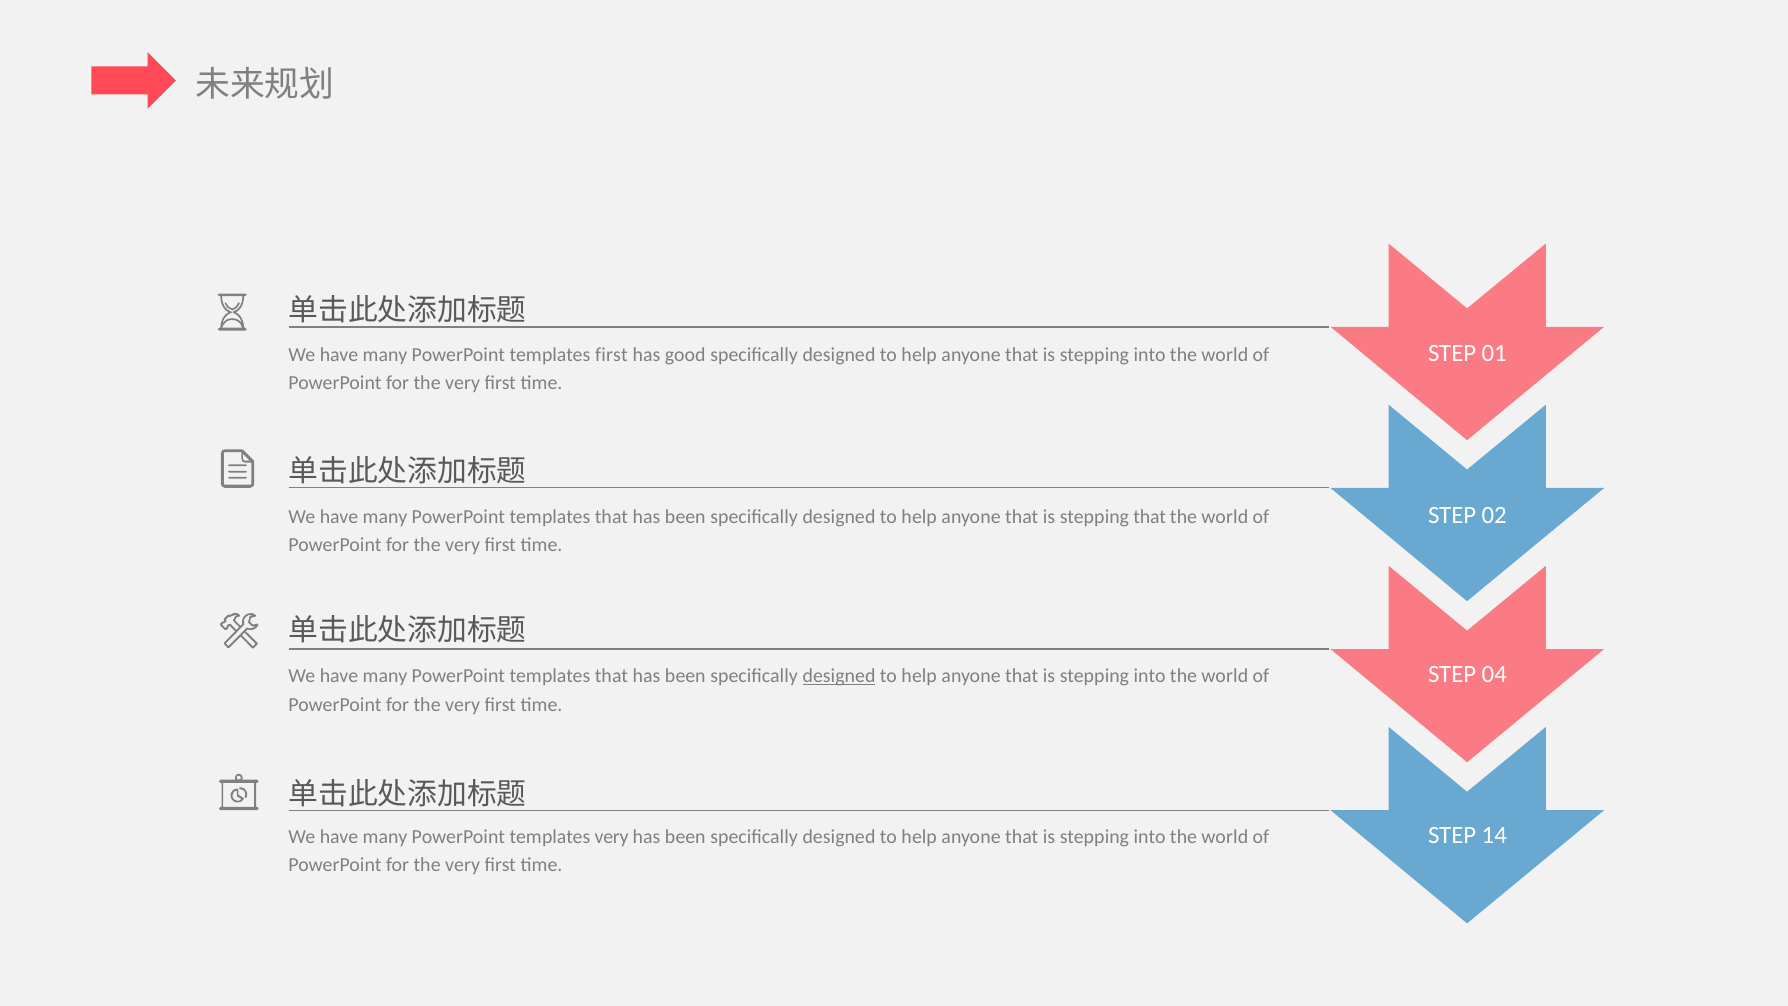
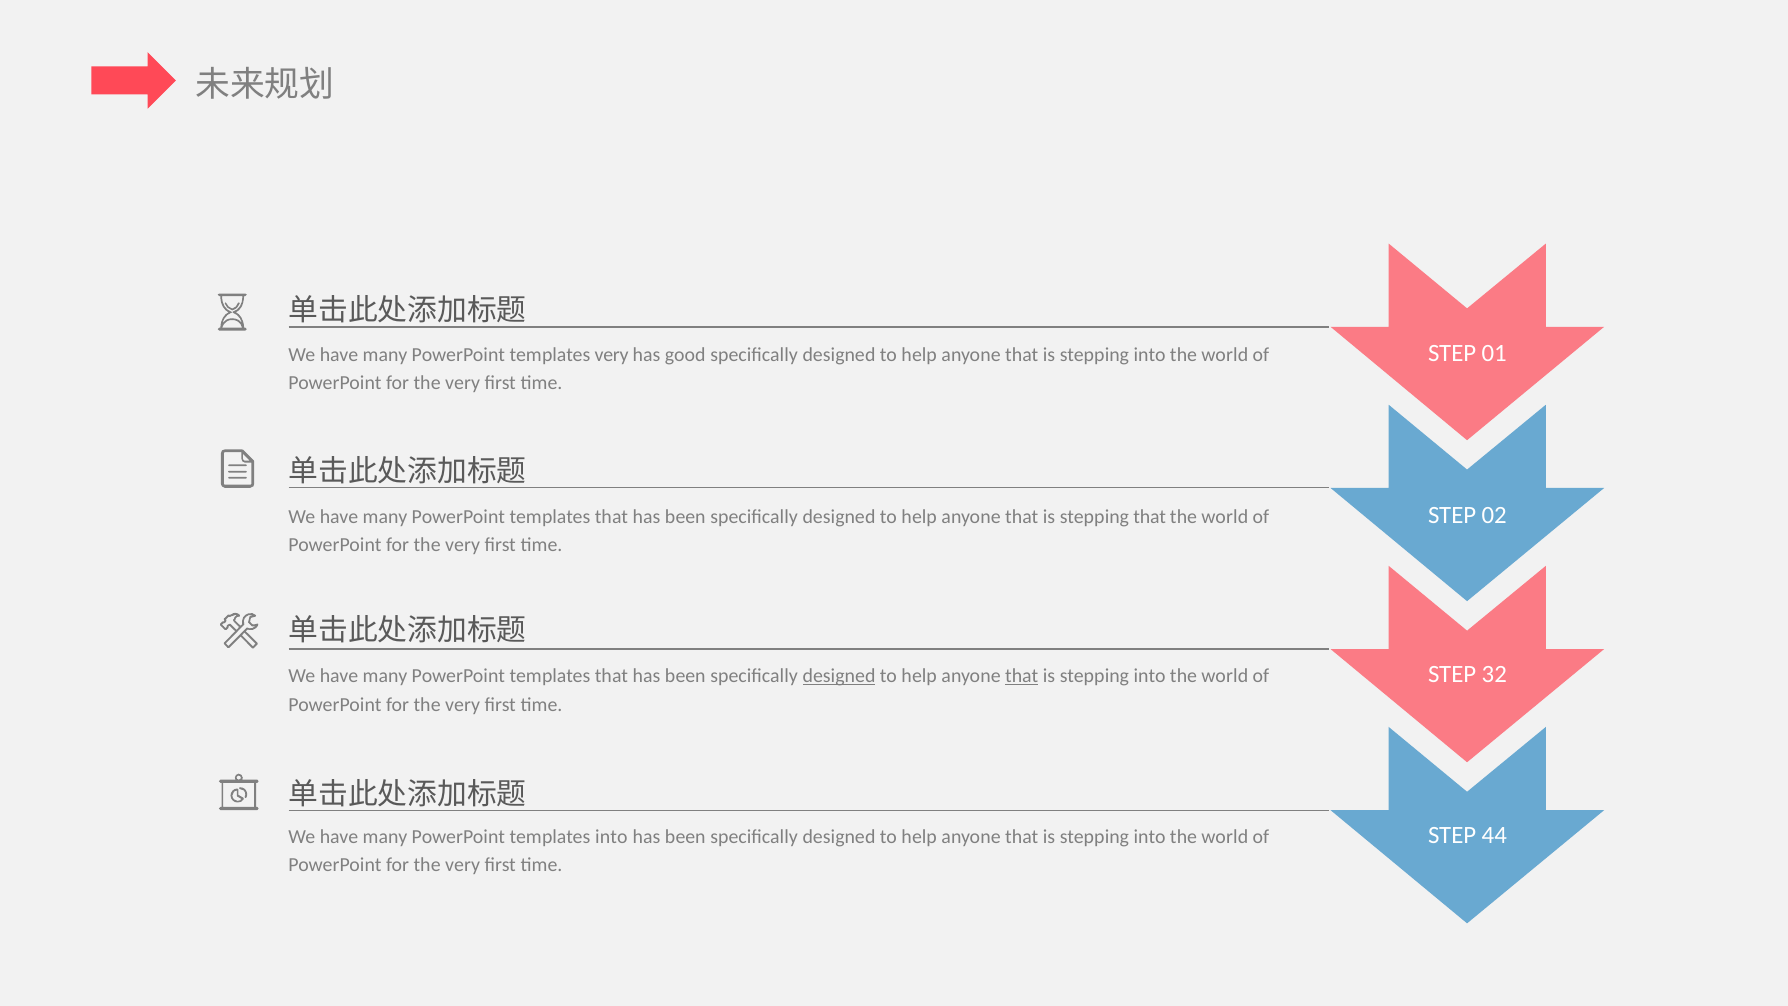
templates first: first -> very
04: 04 -> 32
that at (1022, 676) underline: none -> present
14: 14 -> 44
templates very: very -> into
